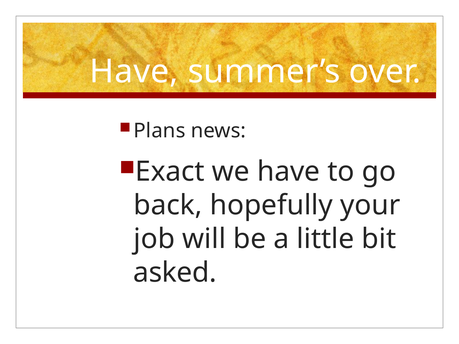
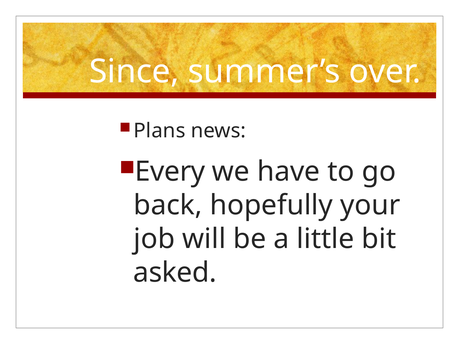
Have at (134, 72): Have -> Since
Exact: Exact -> Every
